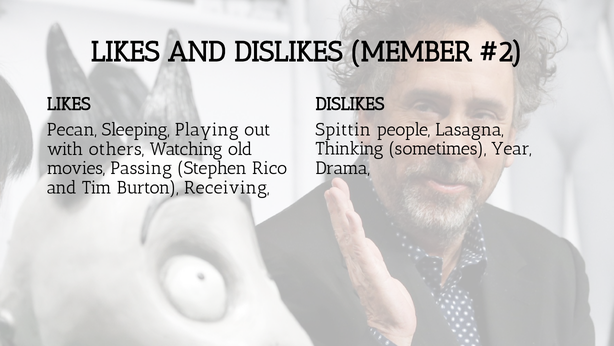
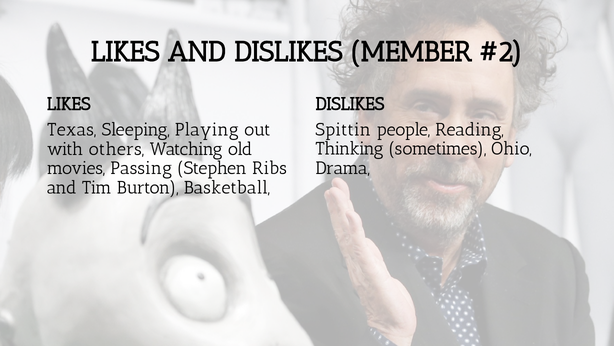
Lasagna: Lasagna -> Reading
Pecan: Pecan -> Texas
Year: Year -> Ohio
Rico: Rico -> Ribs
Receiving: Receiving -> Basketball
